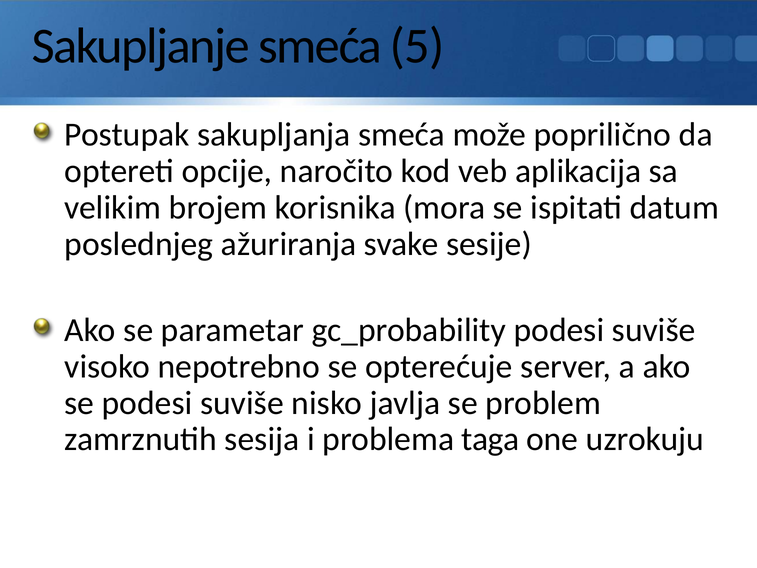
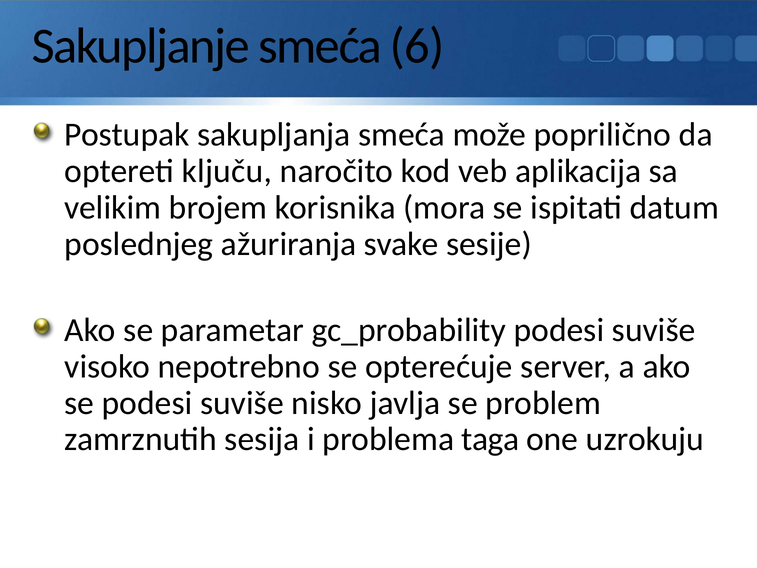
5: 5 -> 6
opcije: opcije -> ključu
